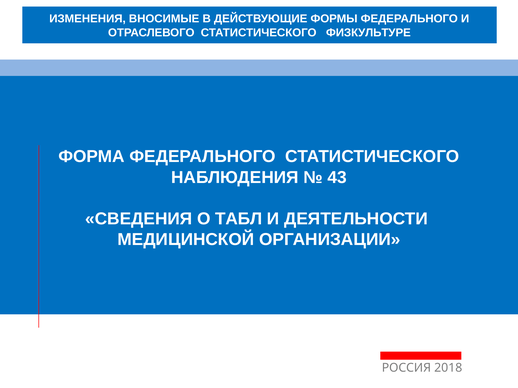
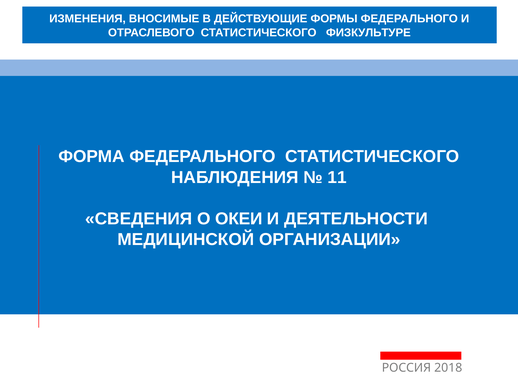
43: 43 -> 11
ТАБЛ: ТАБЛ -> ОКЕИ
